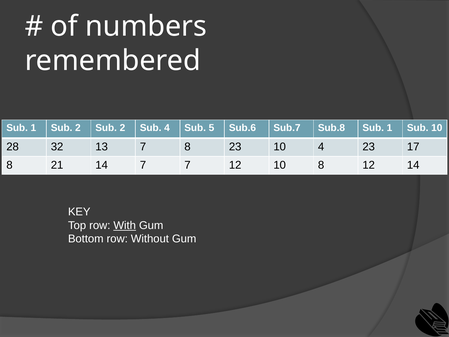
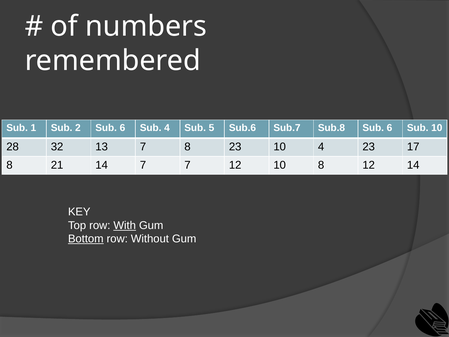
2 Sub 2: 2 -> 6
Sub.8 Sub 1: 1 -> 6
Bottom underline: none -> present
